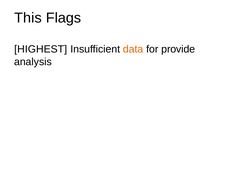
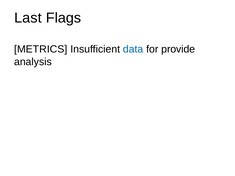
This: This -> Last
HIGHEST: HIGHEST -> METRICS
data colour: orange -> blue
